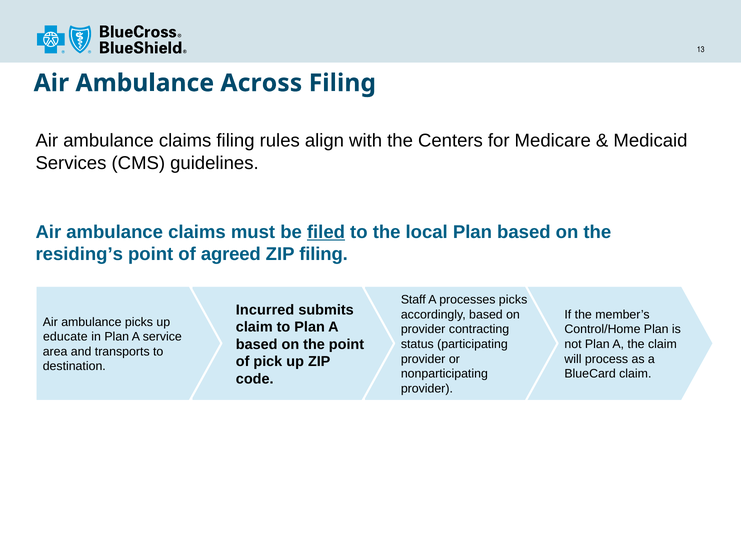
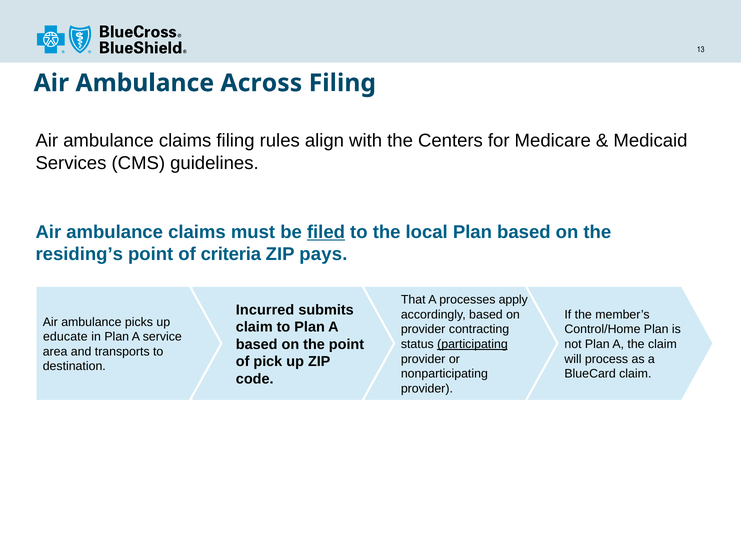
agreed: agreed -> criteria
ZIP filing: filing -> pays
Staff: Staff -> That
processes picks: picks -> apply
participating underline: none -> present
